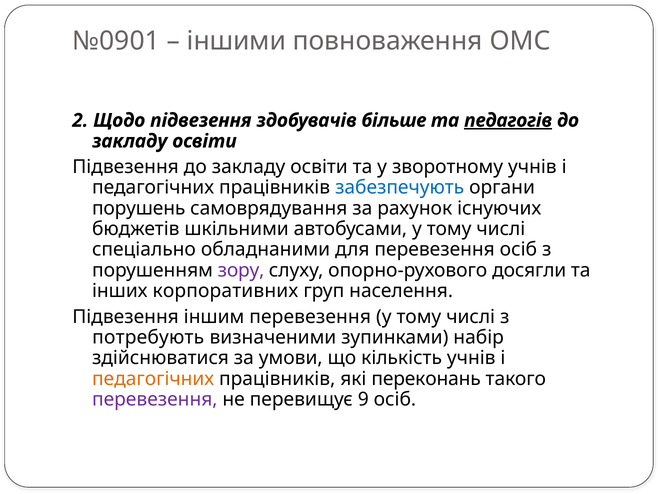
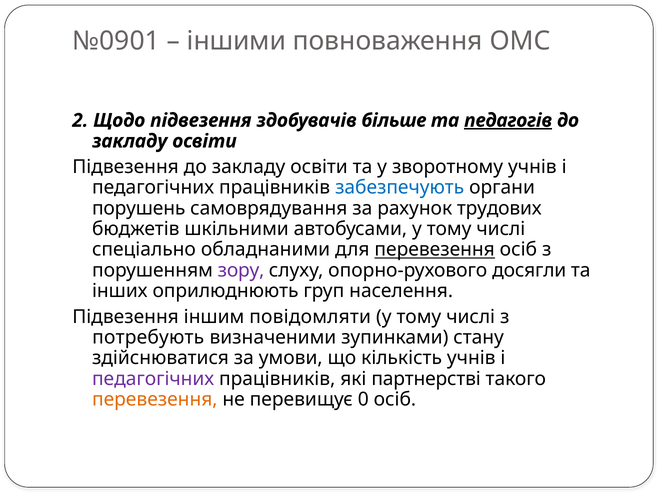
існуючих: існуючих -> трудових
перевезення at (435, 249) underline: none -> present
корпоративних: корпоративних -> оприлюднюють
іншим перевезення: перевезення -> повідомляти
набір: набір -> стану
педагогічних at (153, 379) colour: orange -> purple
переконань: переконань -> партнерстві
перевезення at (155, 399) colour: purple -> orange
9: 9 -> 0
